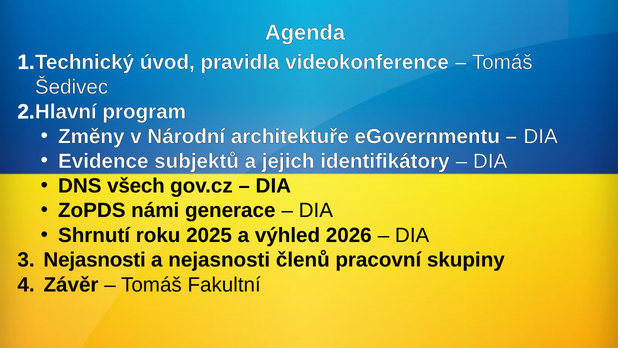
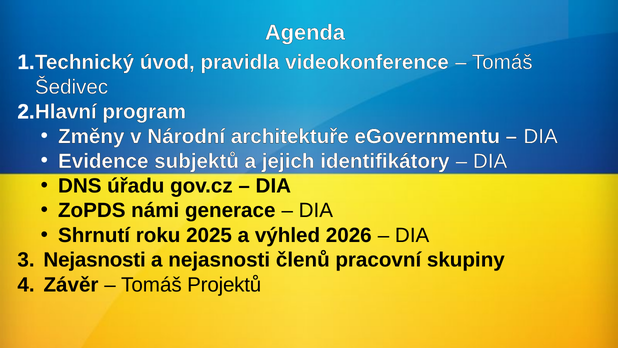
všech: všech -> úřadu
Fakultní: Fakultní -> Projektů
